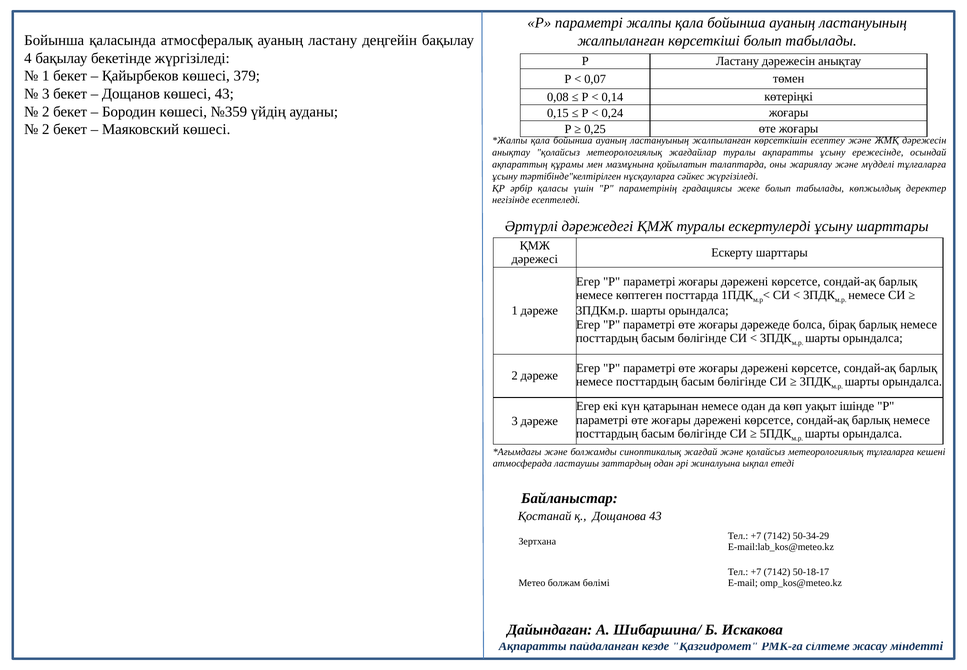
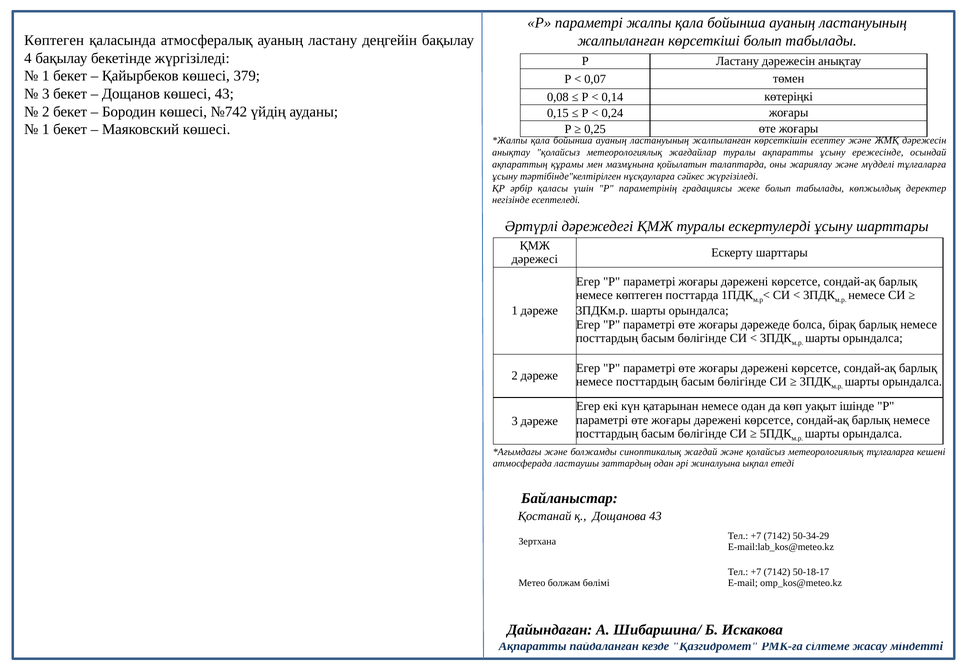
Бойынша at (54, 40): Бойынша -> Көптеген
№359: №359 -> №742
2 at (46, 129): 2 -> 1
